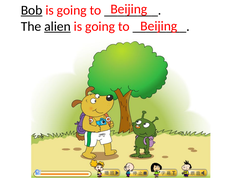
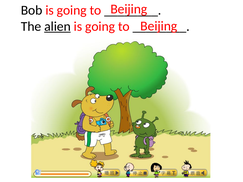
Bob underline: present -> none
